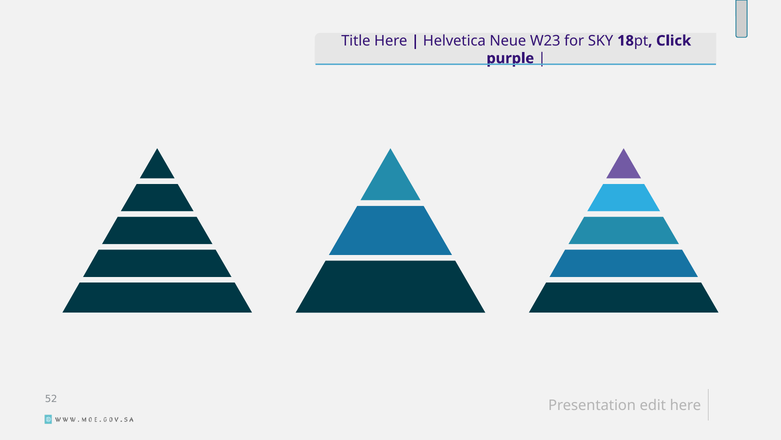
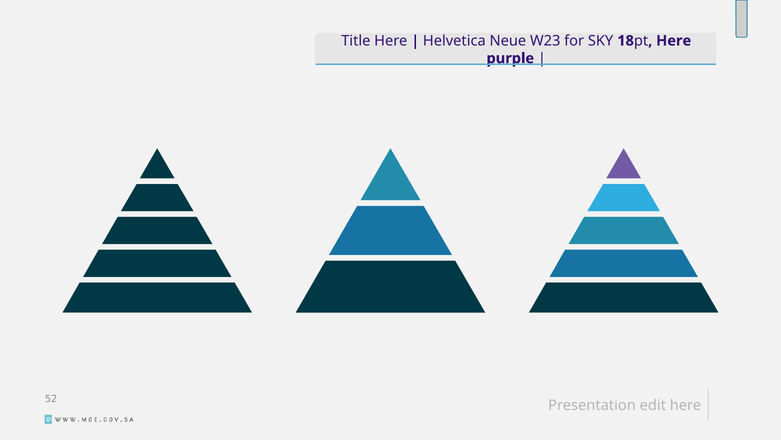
Click at (674, 41): Click -> Here
